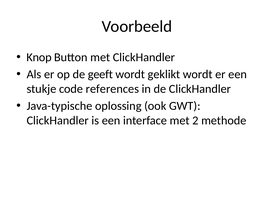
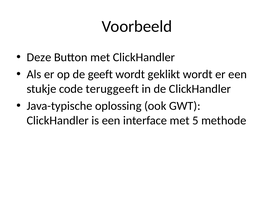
Knop: Knop -> Deze
references: references -> teruggeeft
2: 2 -> 5
